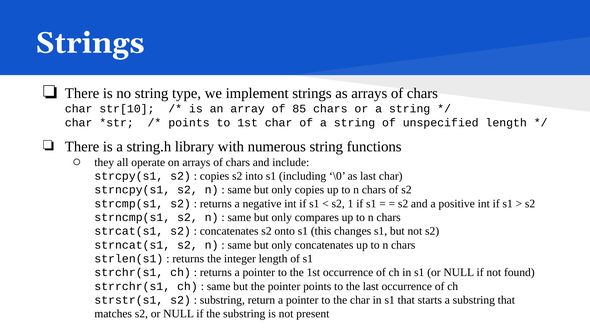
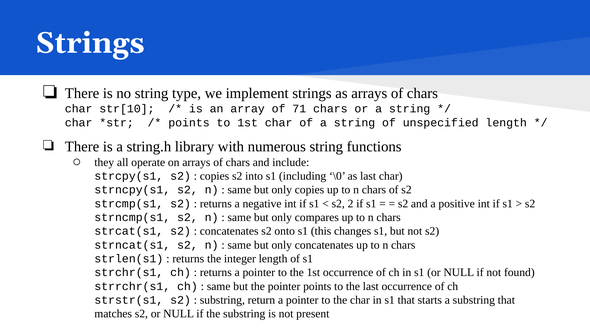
85: 85 -> 71
1: 1 -> 2
